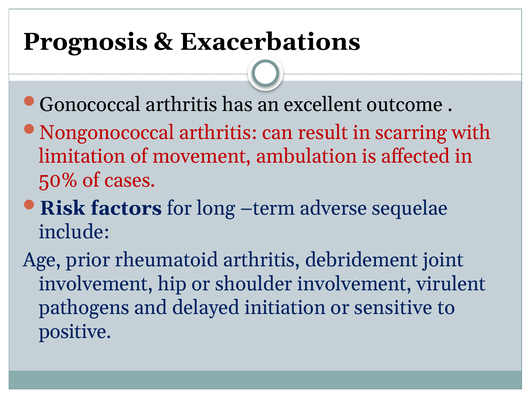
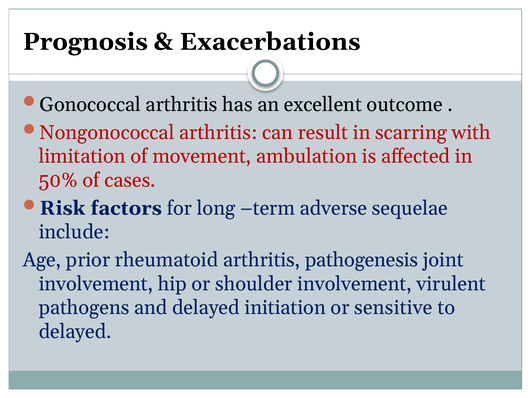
debridement: debridement -> pathogenesis
positive at (75, 332): positive -> delayed
